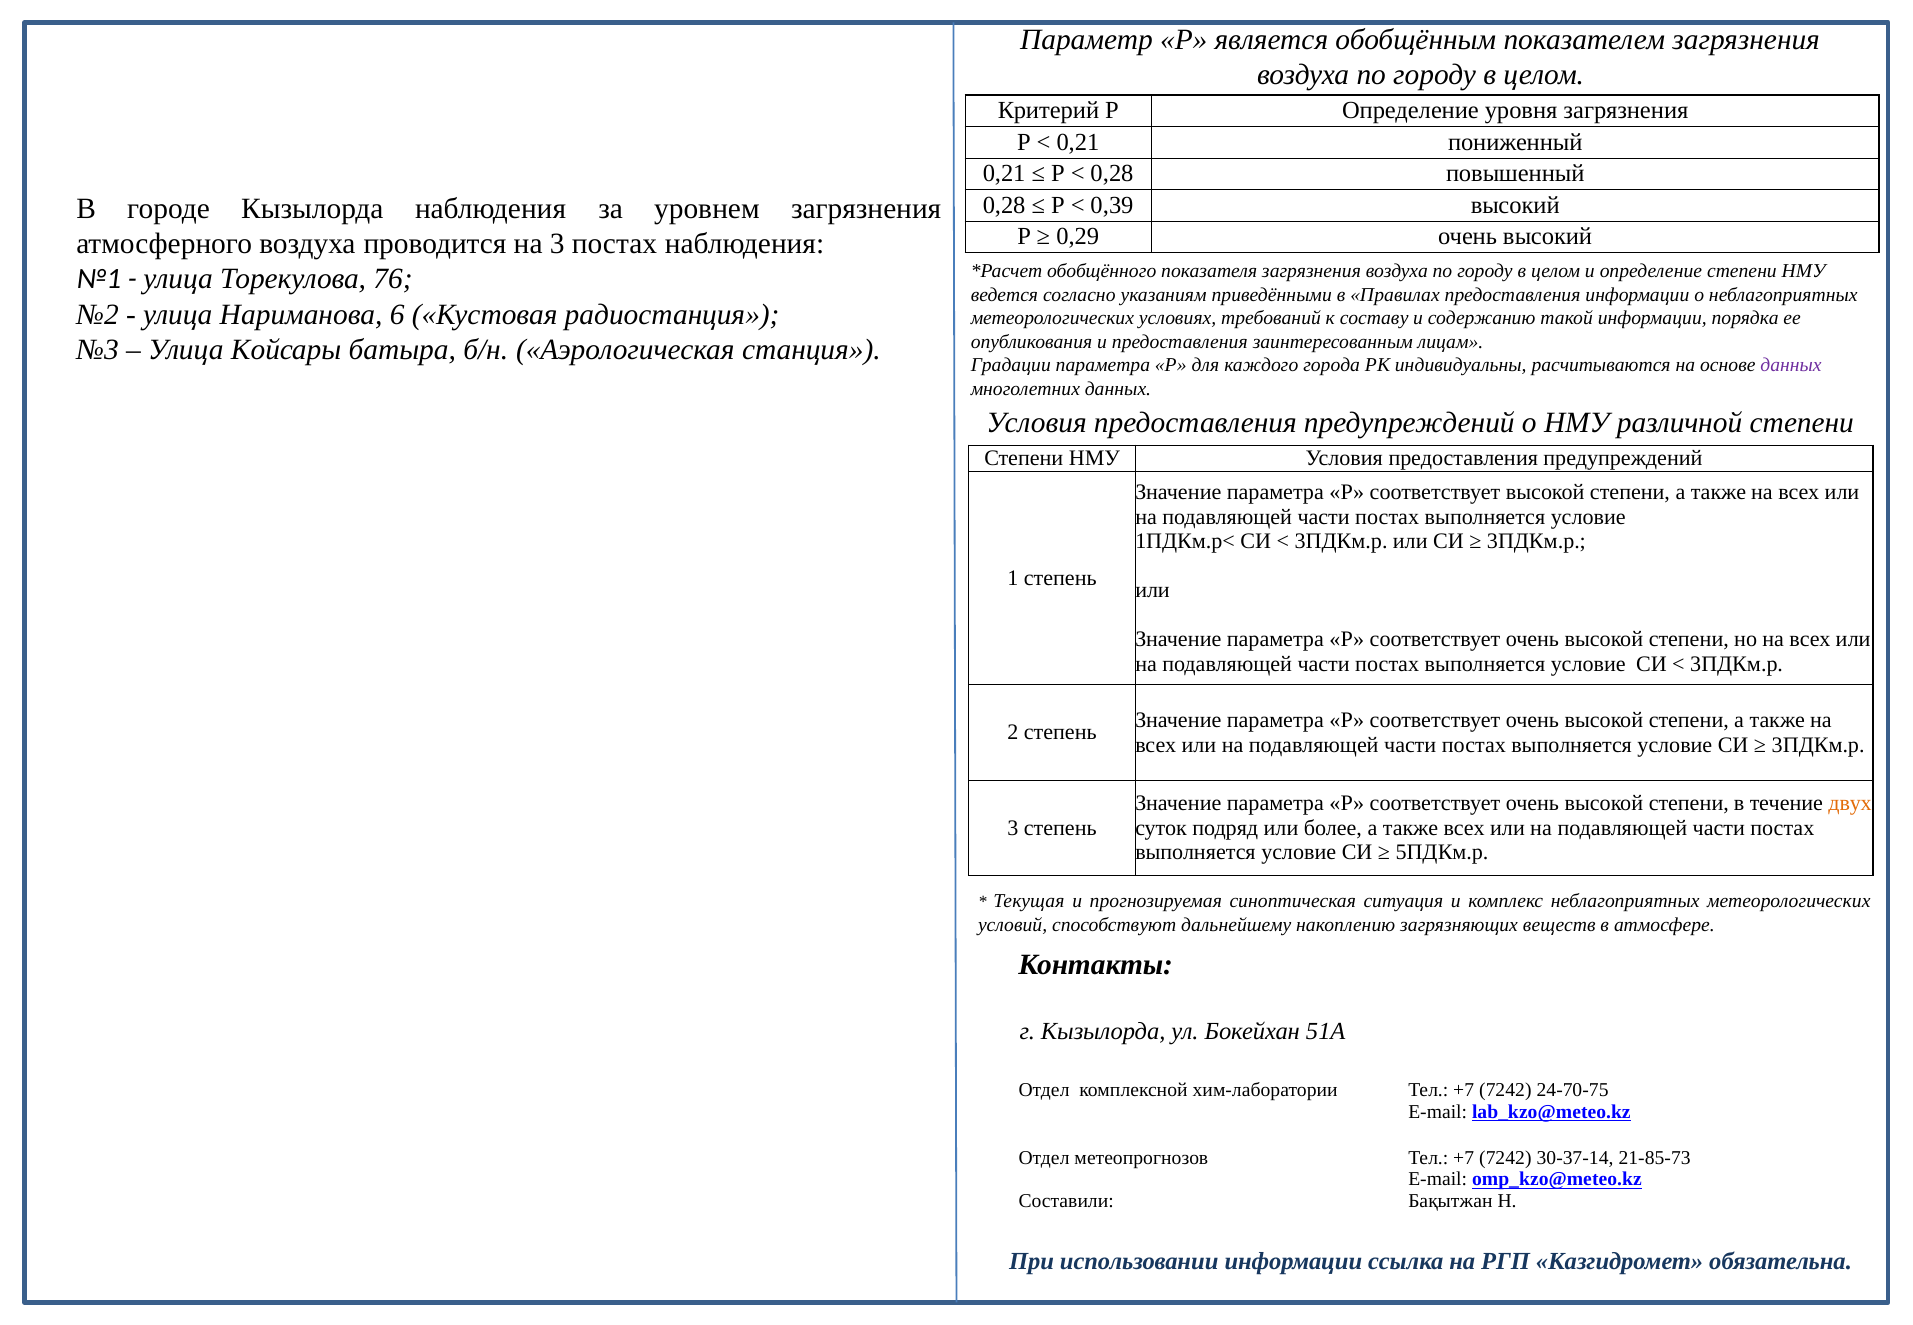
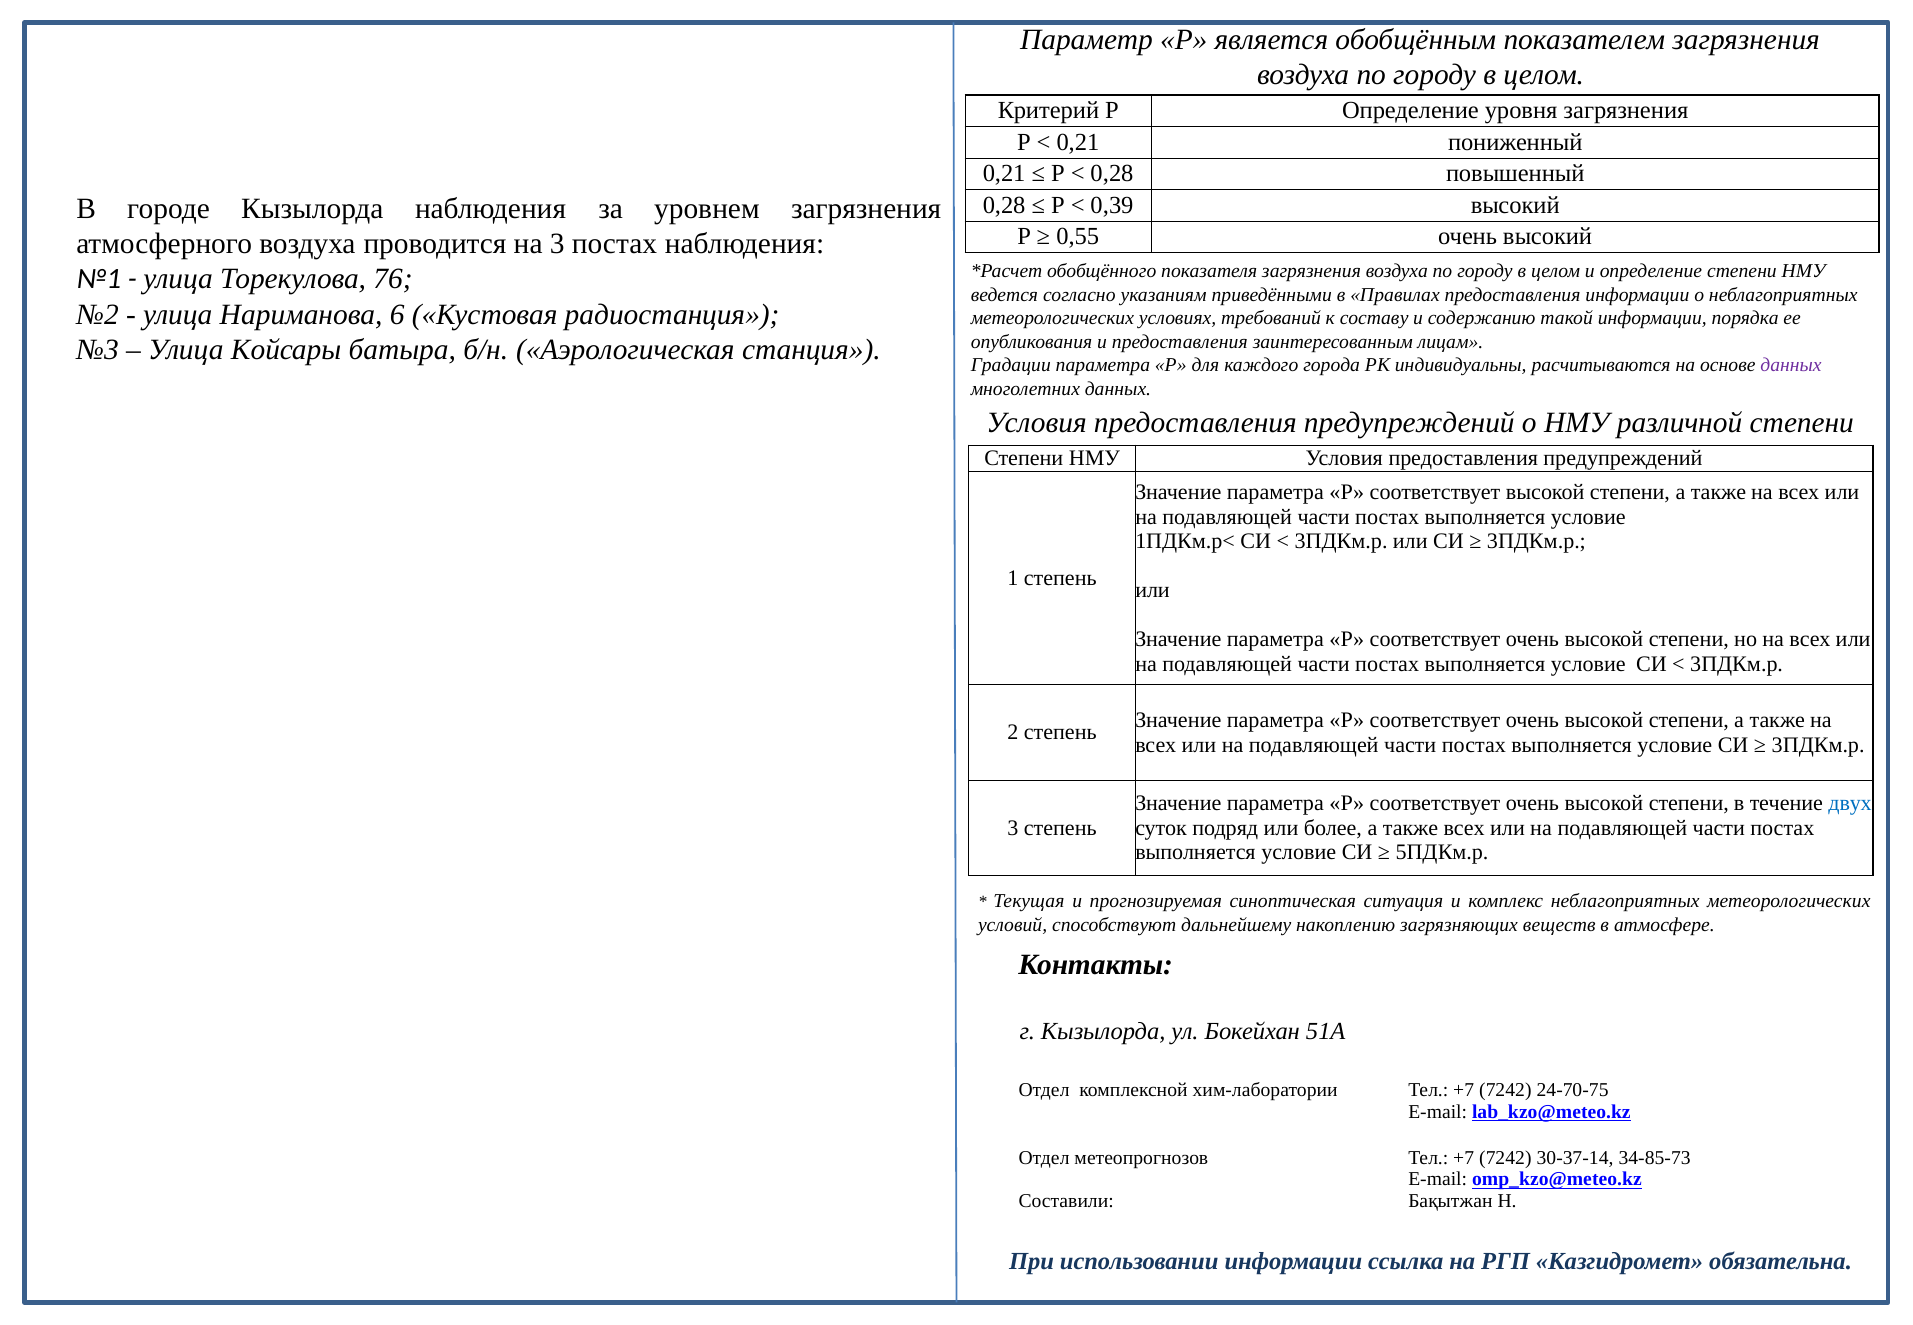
0,29: 0,29 -> 0,55
двух colour: orange -> blue
21-85-73: 21-85-73 -> 34-85-73
